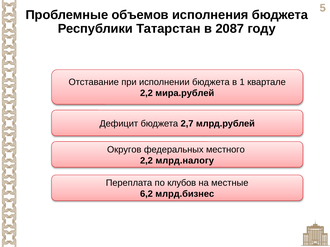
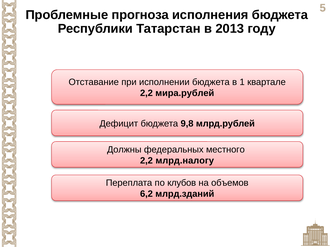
объемов: объемов -> прогноза
2087: 2087 -> 2013
2,7: 2,7 -> 9,8
Округов: Округов -> Должны
местные: местные -> объемов
млрд.бизнес: млрд.бизнес -> млрд.зданий
